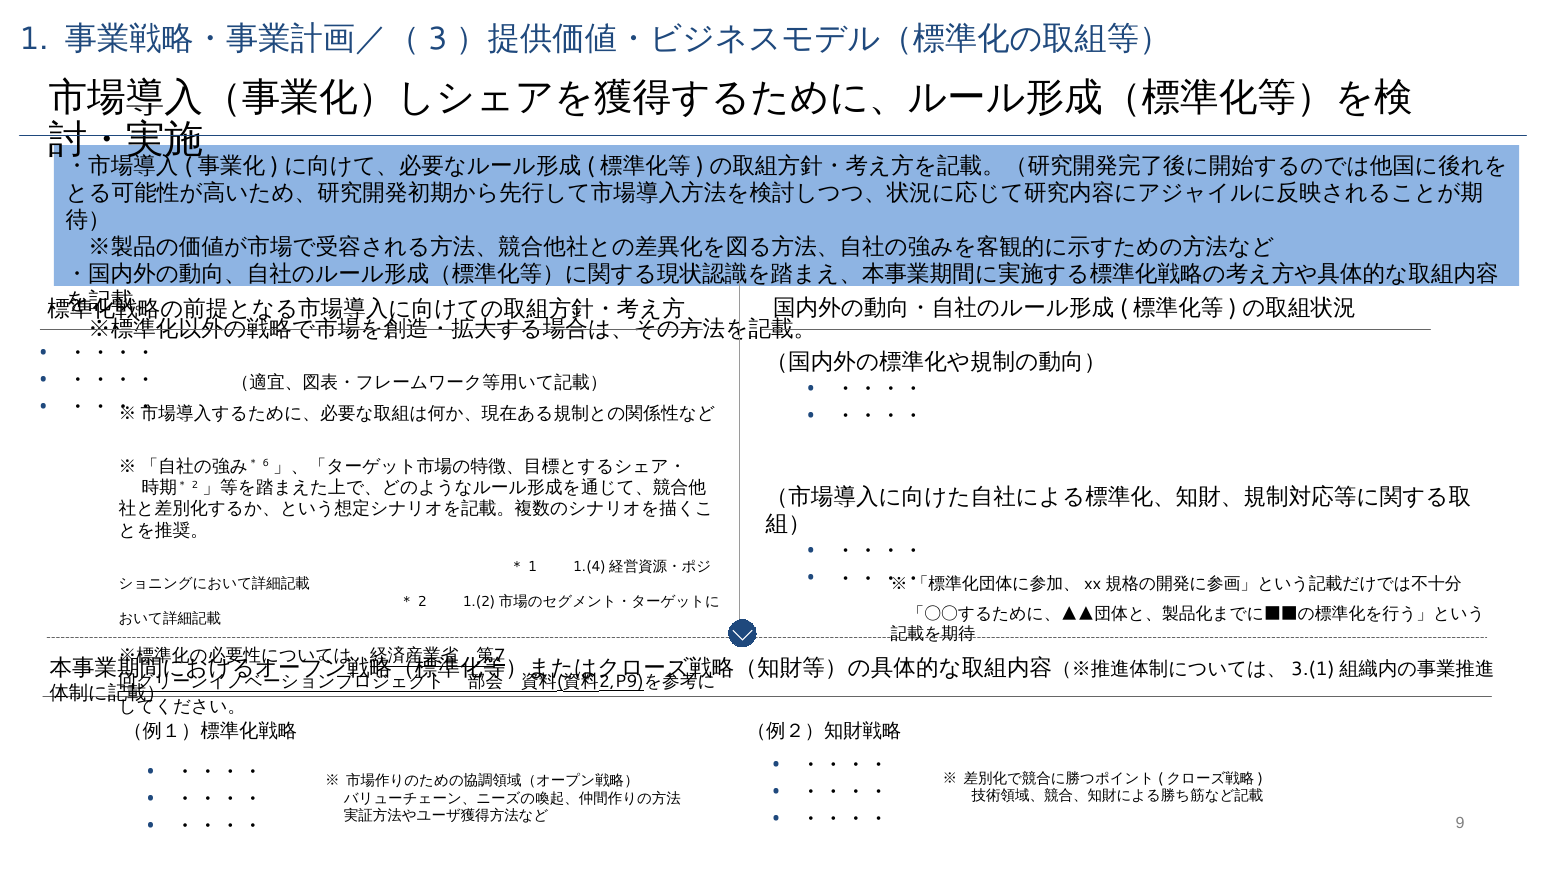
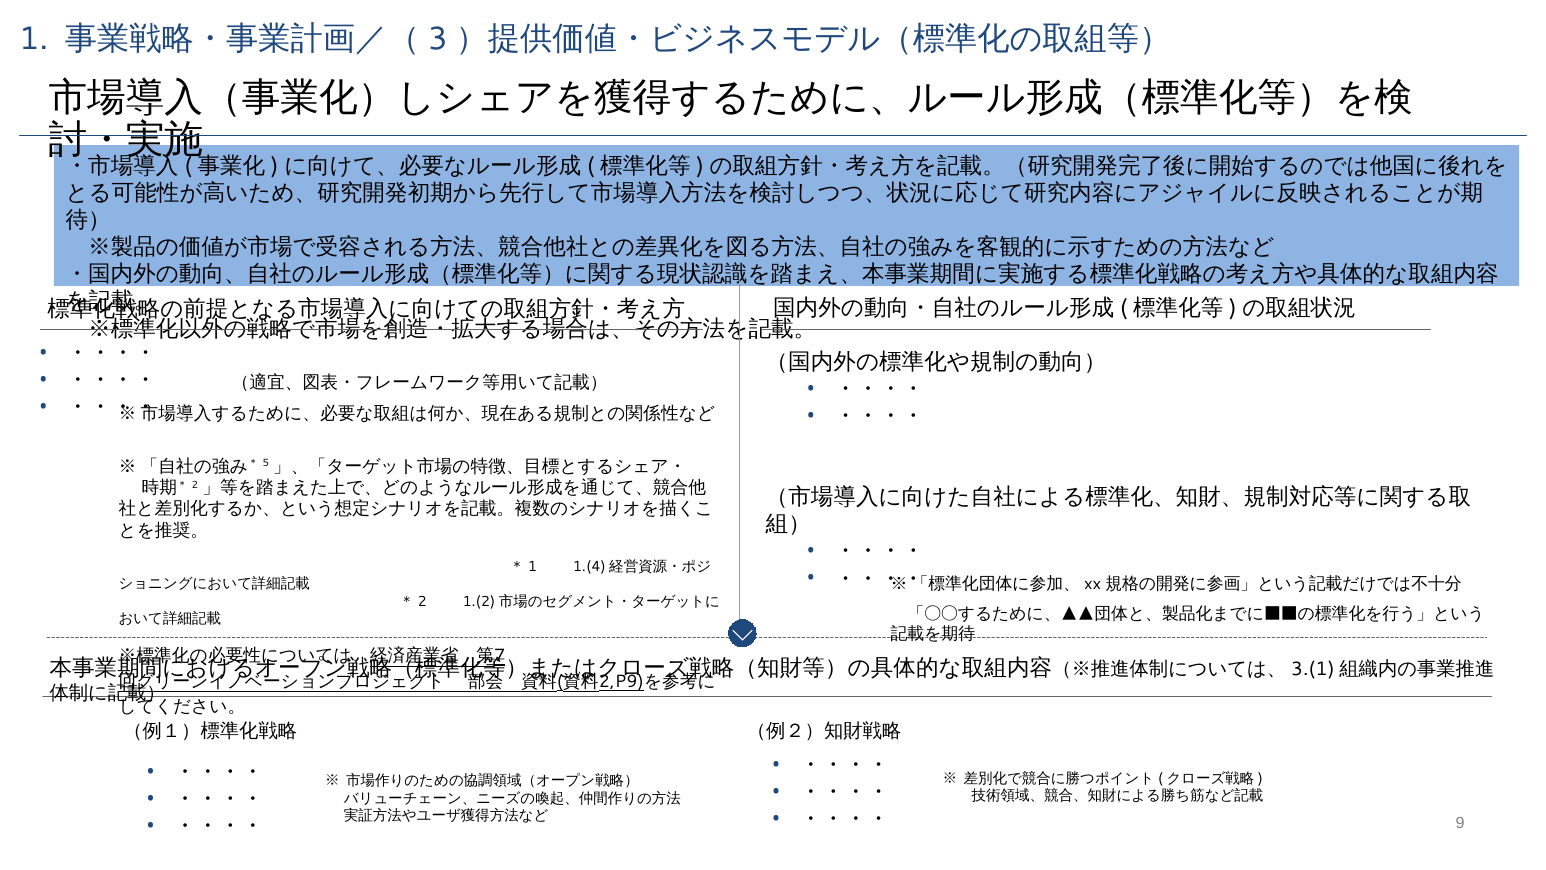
6: 6 -> 5
